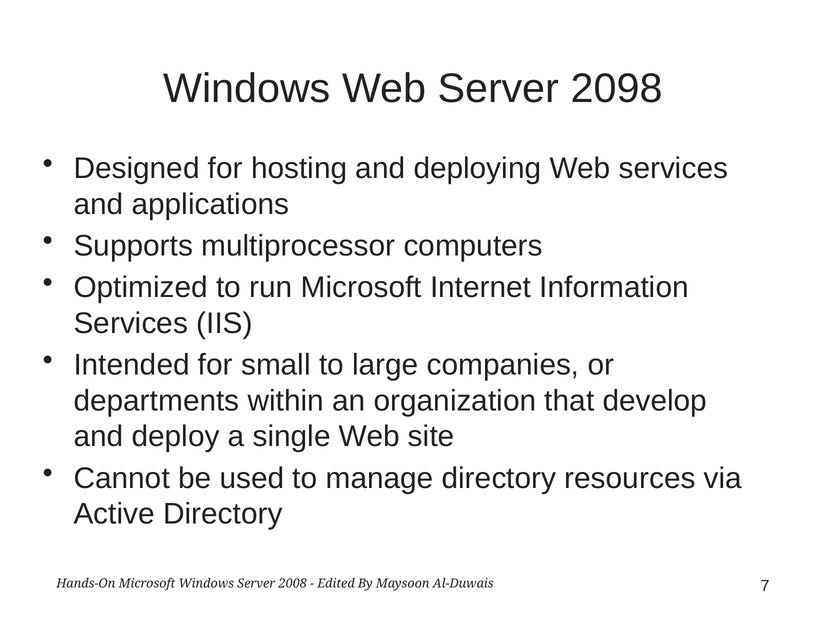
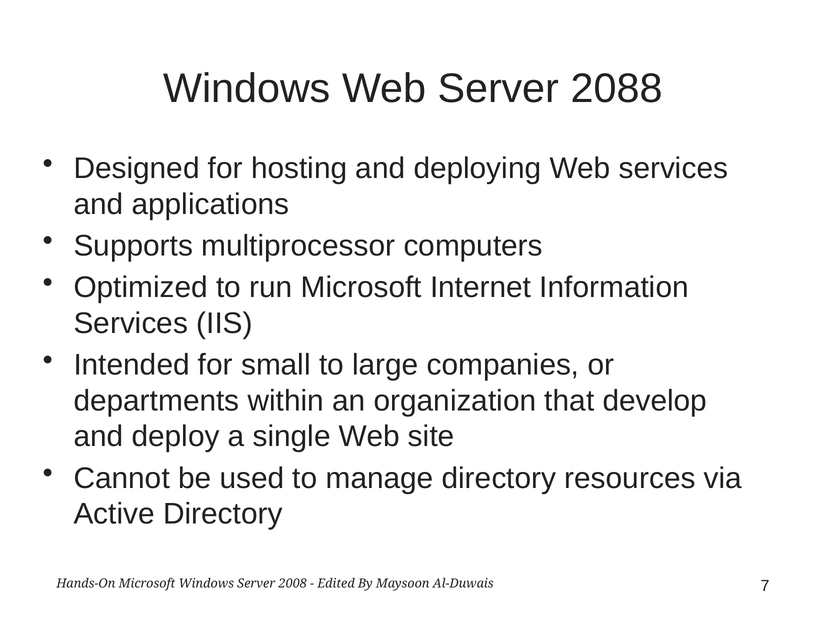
2098: 2098 -> 2088
